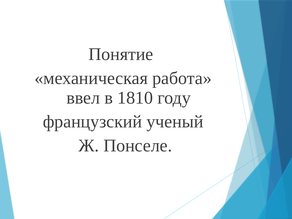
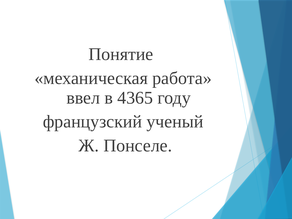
1810: 1810 -> 4365
